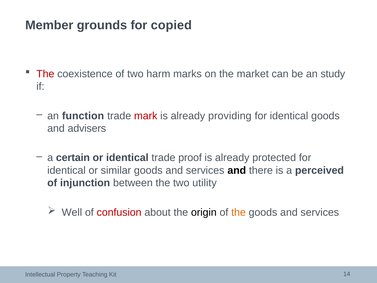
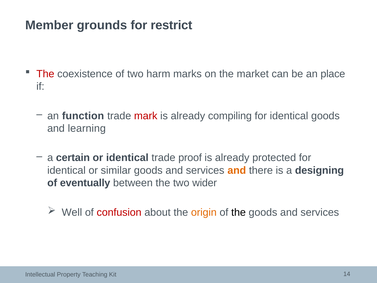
copied: copied -> restrict
study: study -> place
providing: providing -> compiling
advisers: advisers -> learning
and at (237, 170) colour: black -> orange
perceived: perceived -> designing
injunction: injunction -> eventually
utility: utility -> wider
origin colour: black -> orange
the at (239, 212) colour: orange -> black
